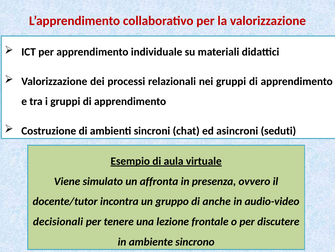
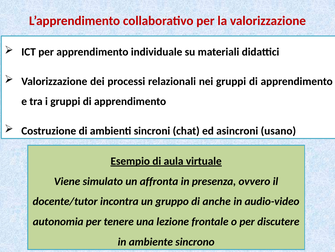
seduti: seduti -> usano
decisionali: decisionali -> autonomia
